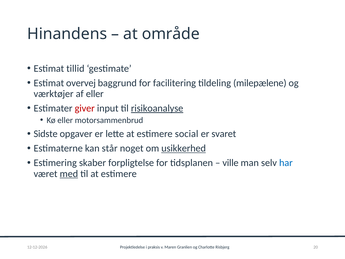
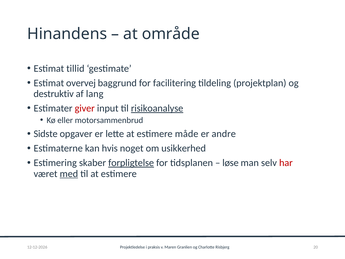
milepælene: milepælene -> projektplan
værktøjer: værktøjer -> destruktiv
af eller: eller -> lang
social: social -> måde
svaret: svaret -> andre
står: står -> hvis
usikkerhed underline: present -> none
forpligtelse underline: none -> present
ville: ville -> løse
har colour: blue -> red
